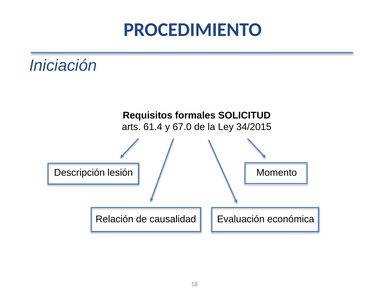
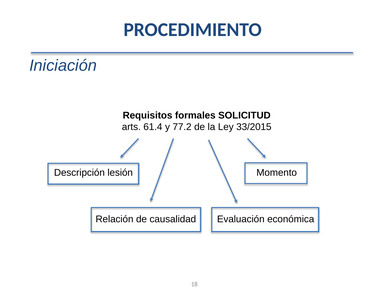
67.0: 67.0 -> 77.2
34/2015: 34/2015 -> 33/2015
